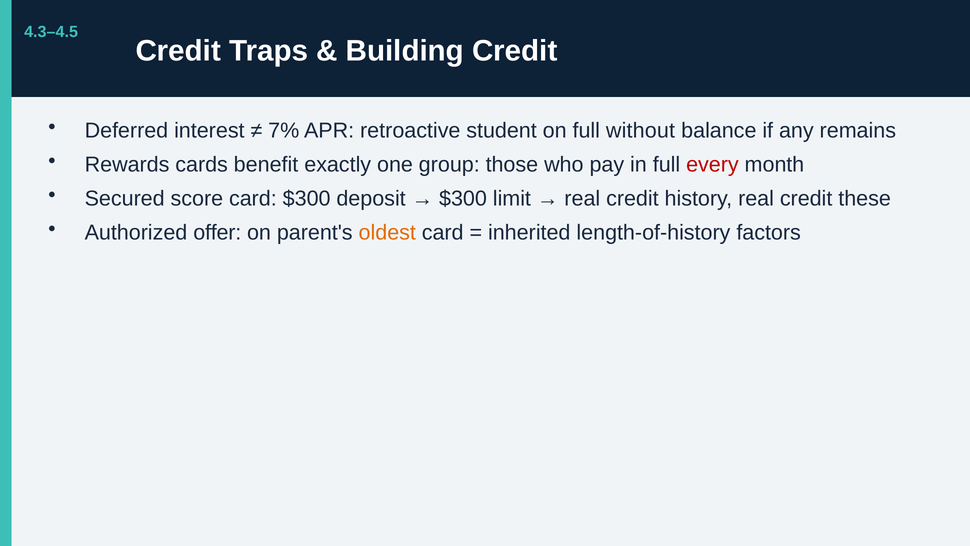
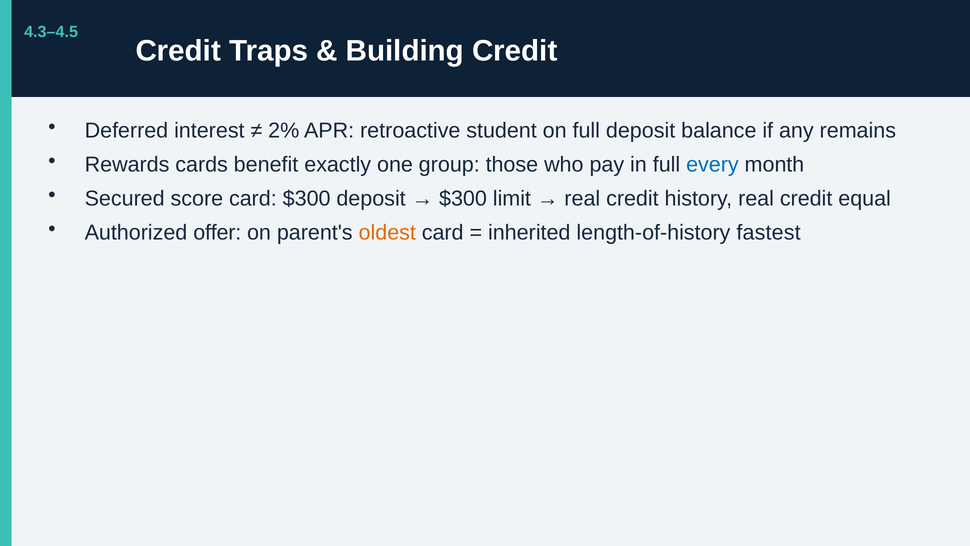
7%: 7% -> 2%
full without: without -> deposit
every colour: red -> blue
these: these -> equal
factors: factors -> fastest
